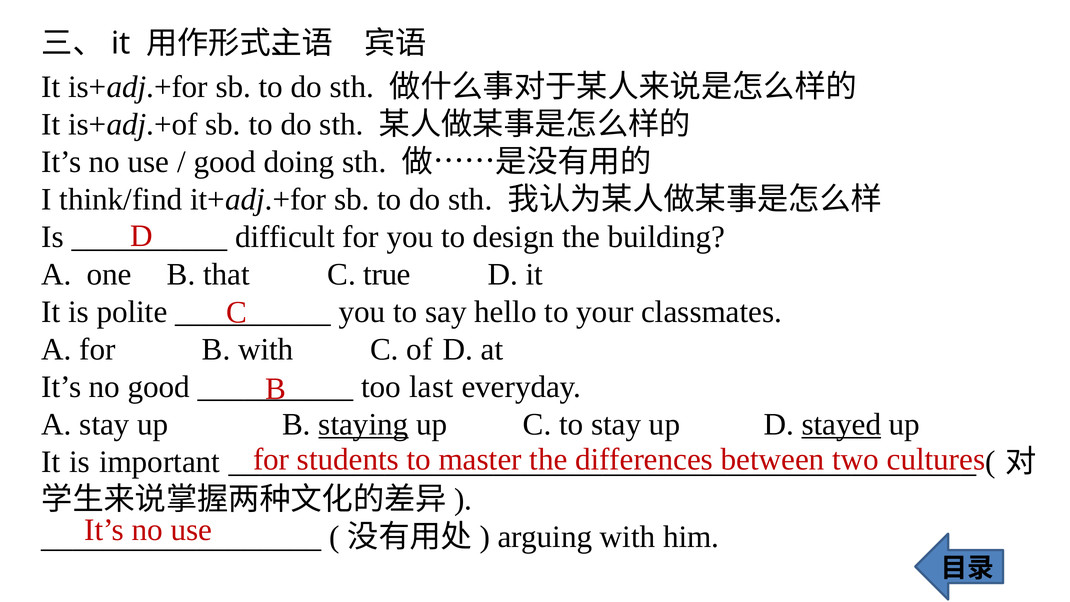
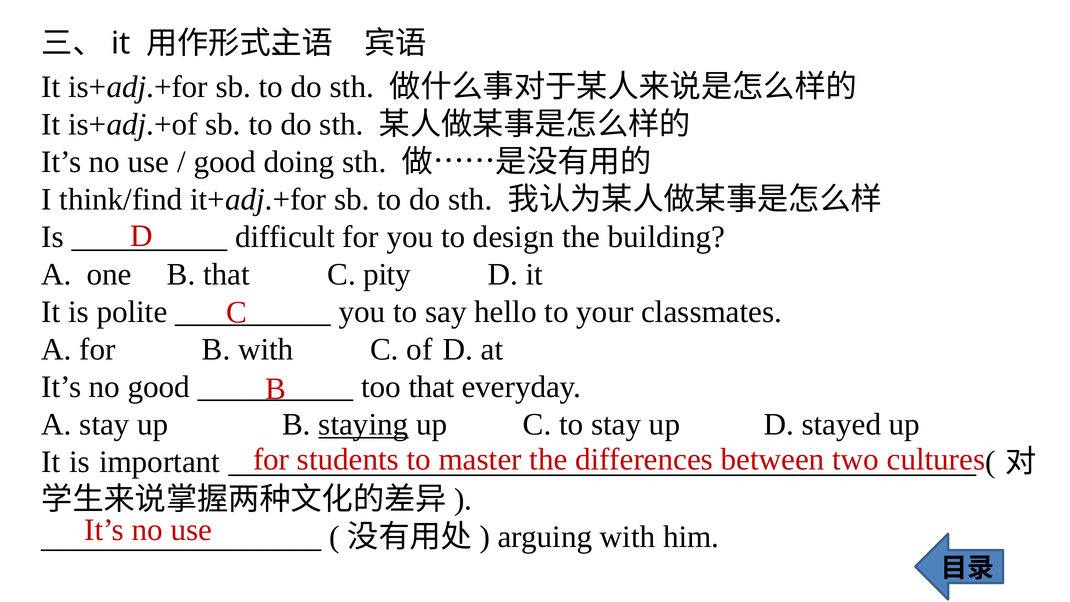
true: true -> pity
too last: last -> that
stayed underline: present -> none
